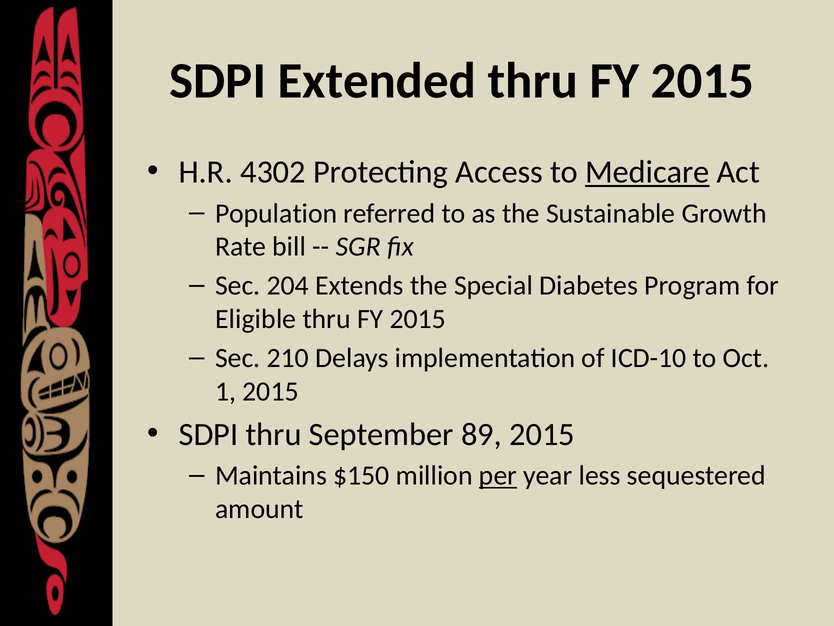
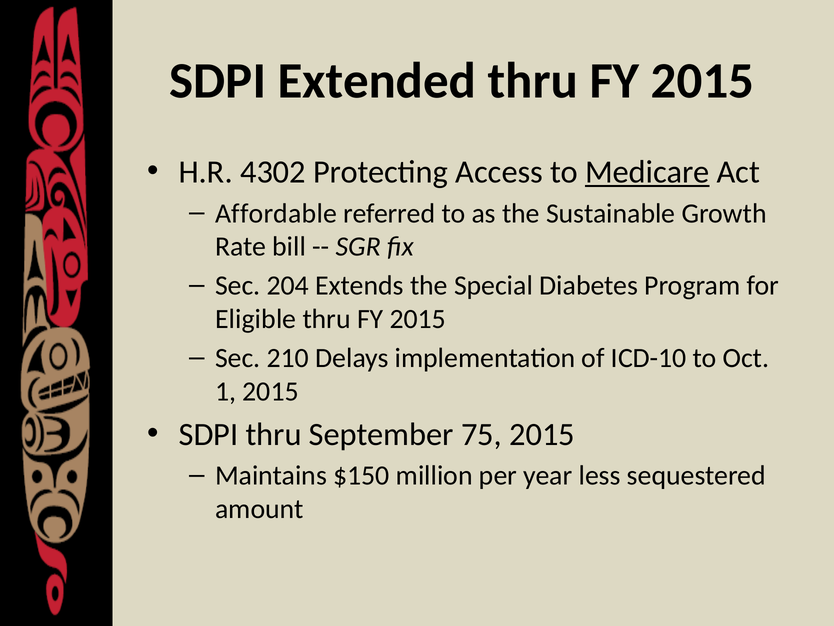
Population: Population -> Affordable
89: 89 -> 75
per underline: present -> none
